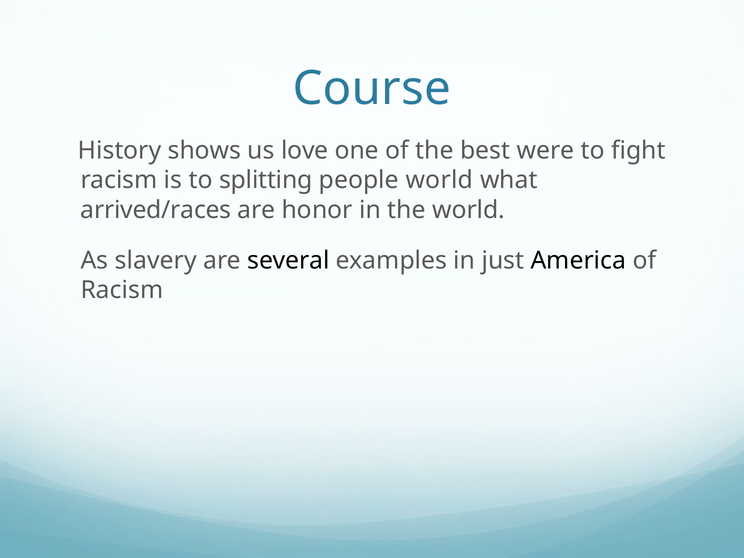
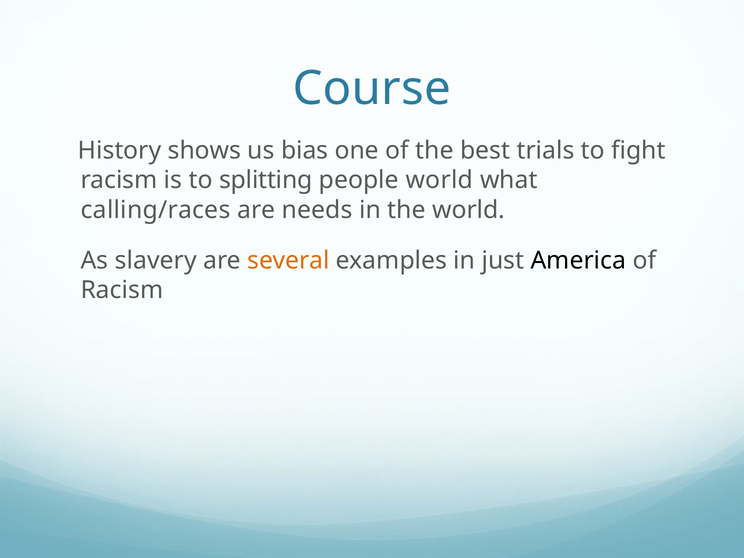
love: love -> bias
were: were -> trials
arrived/races: arrived/races -> calling/races
honor: honor -> needs
several colour: black -> orange
